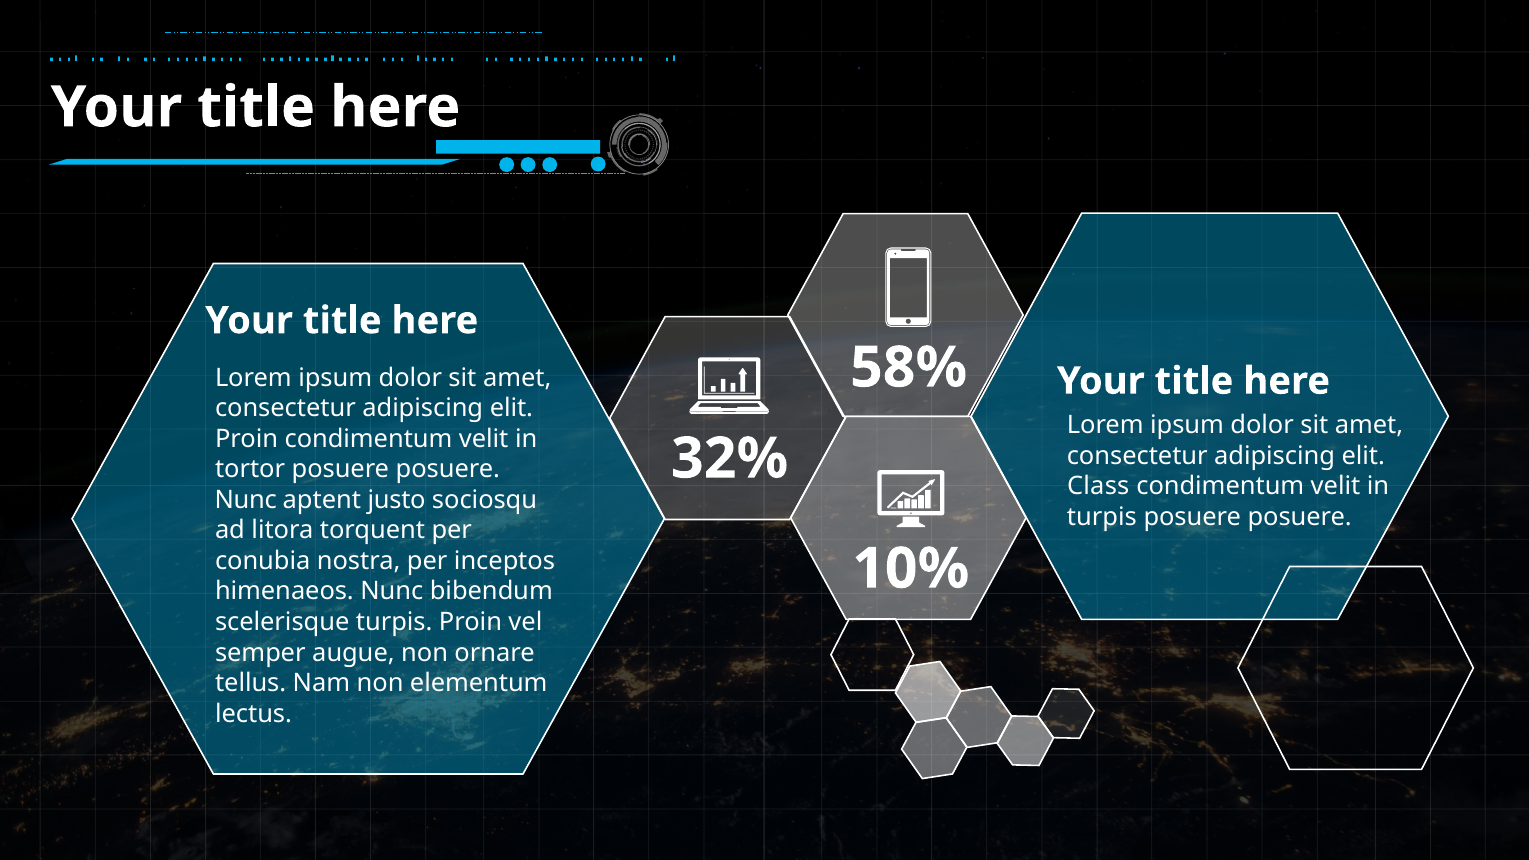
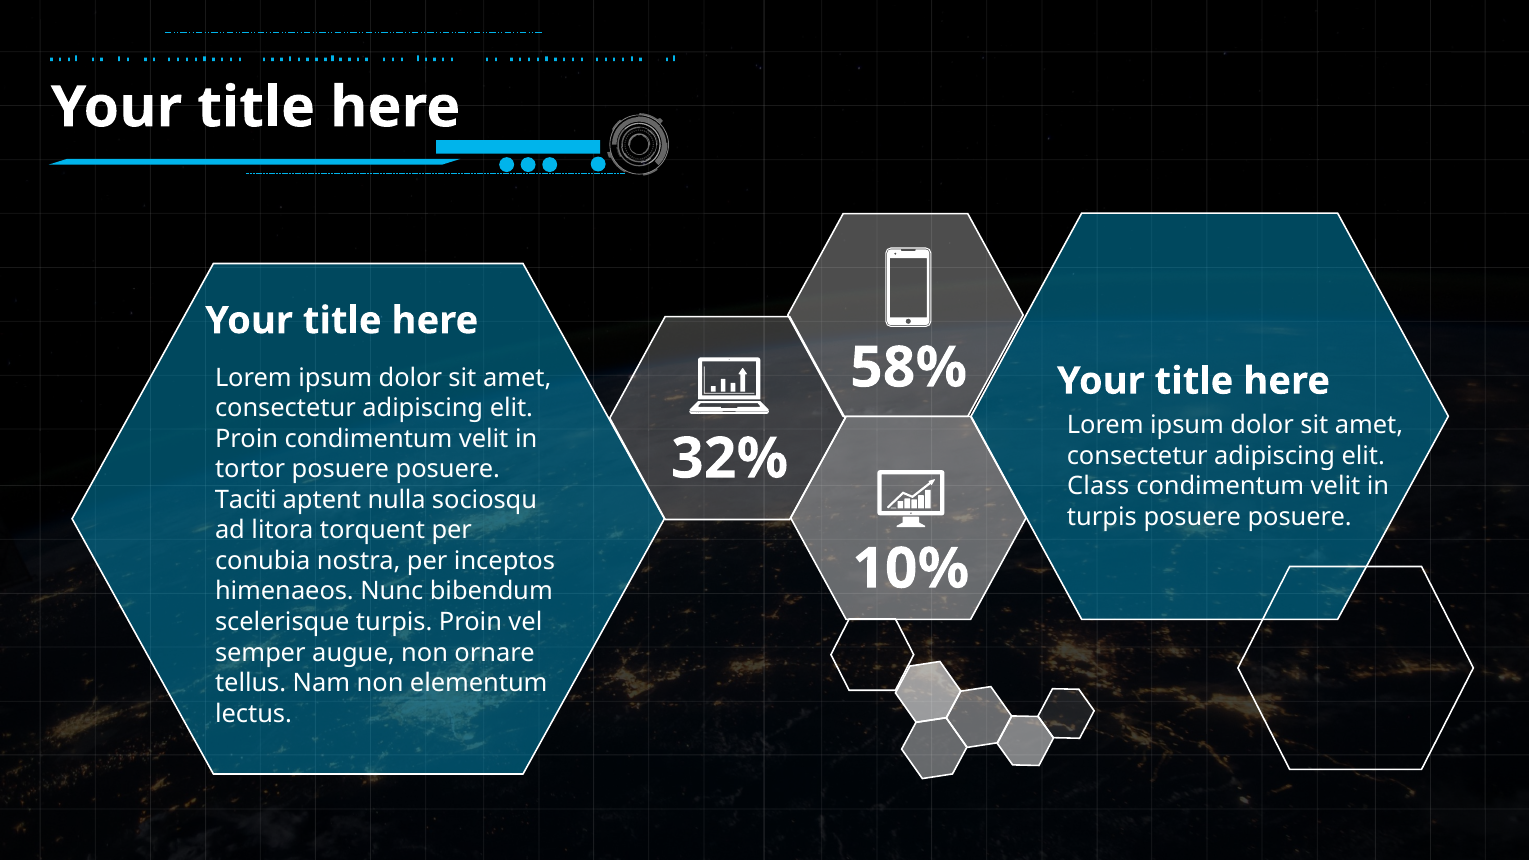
Nunc at (246, 500): Nunc -> Taciti
justo: justo -> nulla
